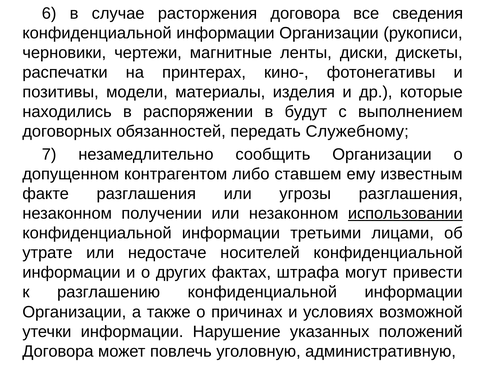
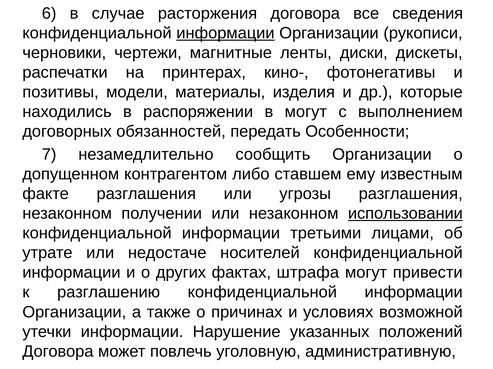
информации at (225, 33) underline: none -> present
в будут: будут -> могут
Служебному: Служебному -> Особенности
